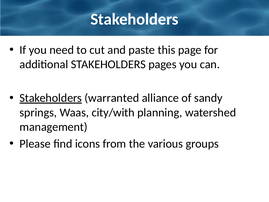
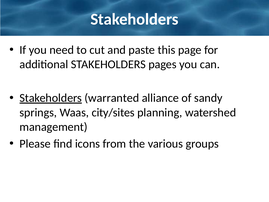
city/with: city/with -> city/sites
